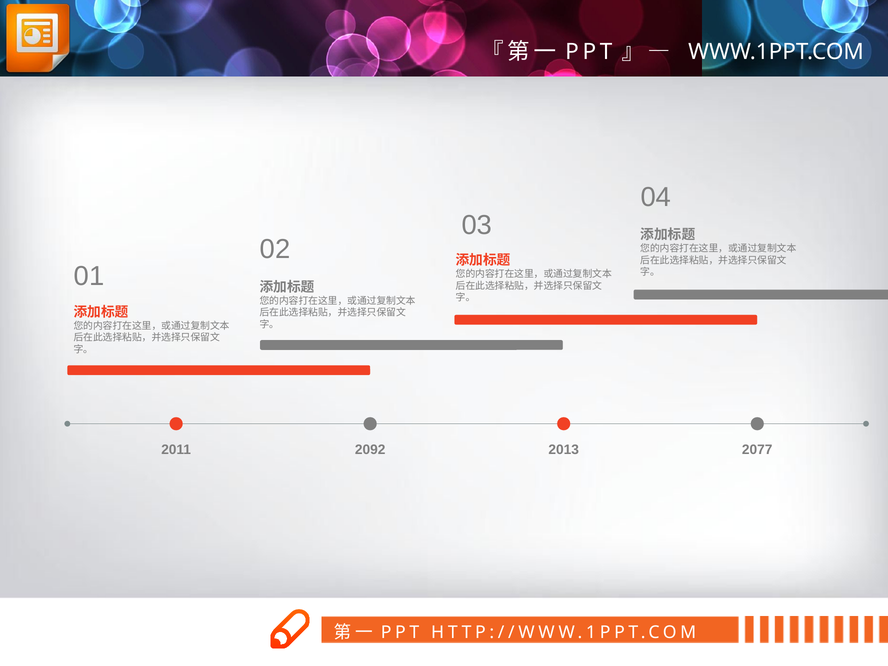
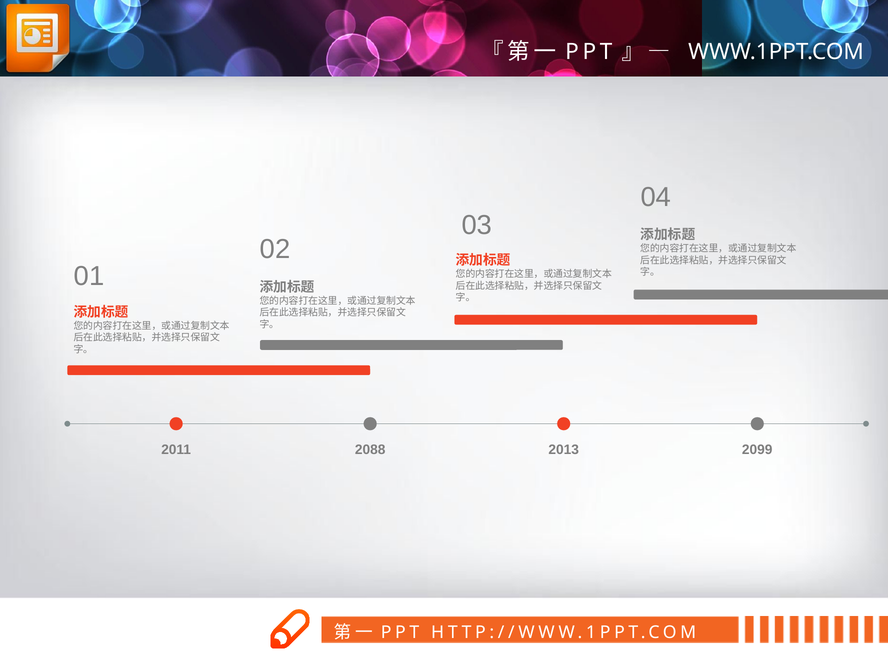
2092: 2092 -> 2088
2077: 2077 -> 2099
